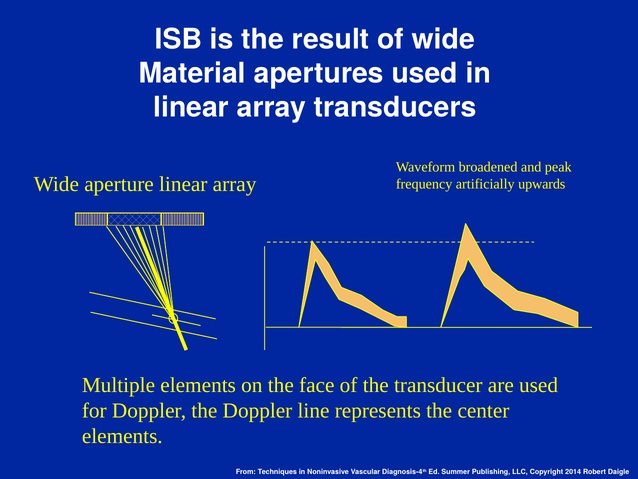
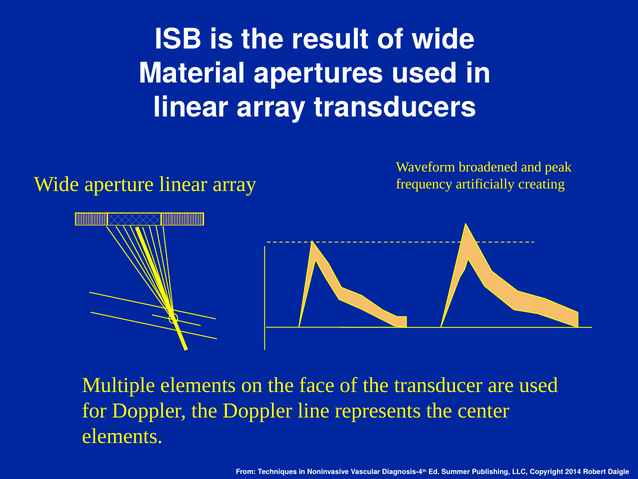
upwards: upwards -> creating
